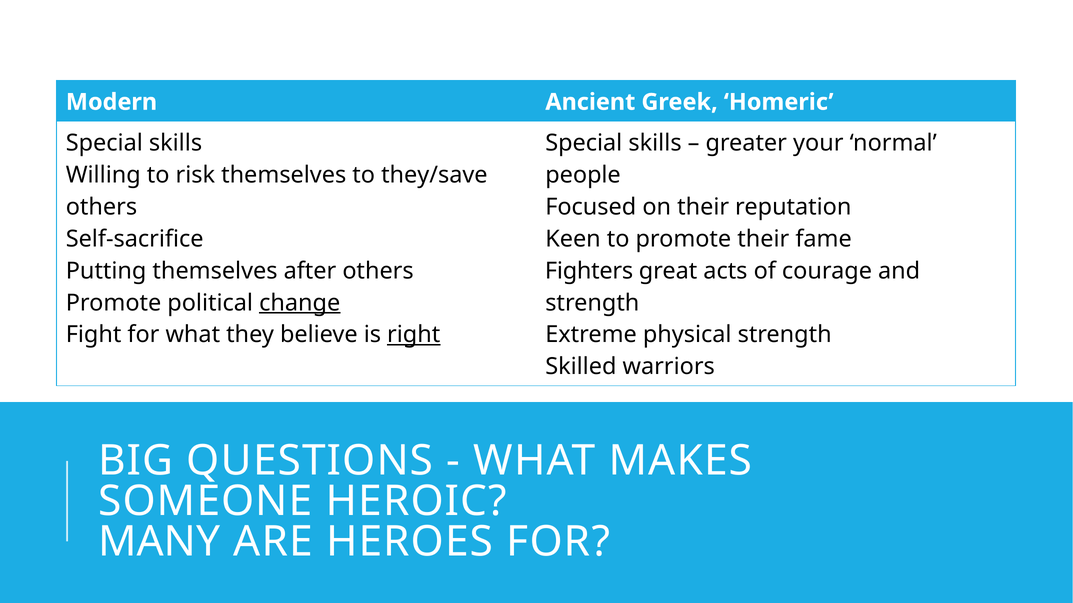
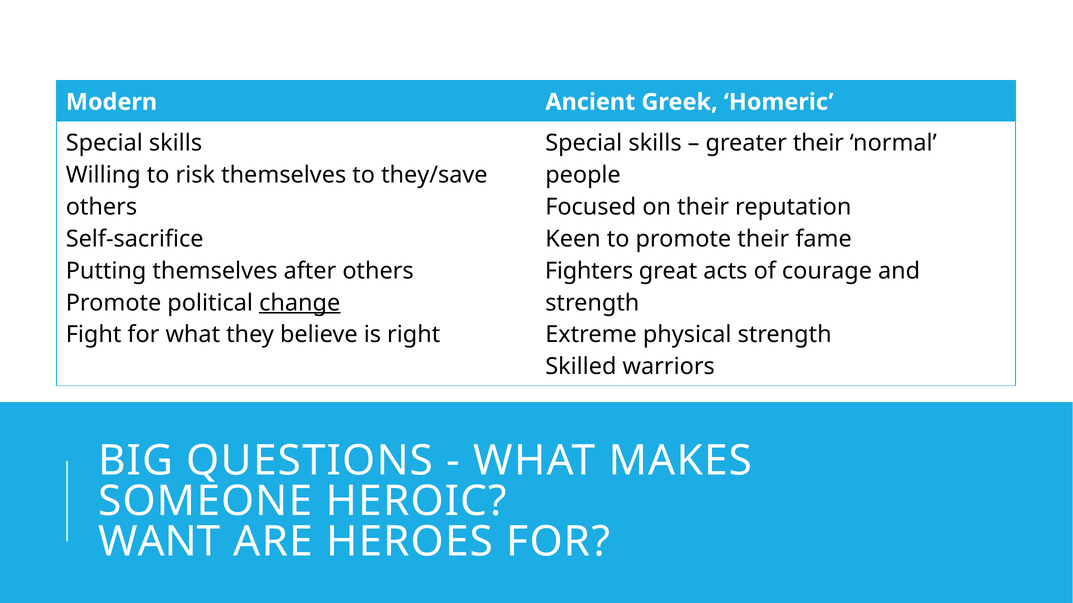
greater your: your -> their
right underline: present -> none
MANY: MANY -> WANT
